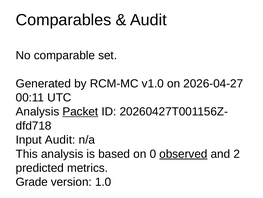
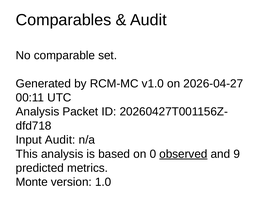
Packet underline: present -> none
2: 2 -> 9
Grade: Grade -> Monte
